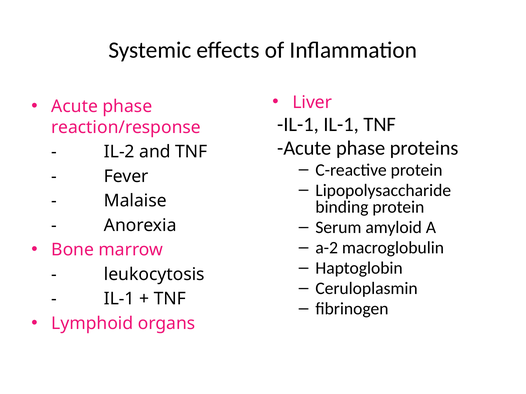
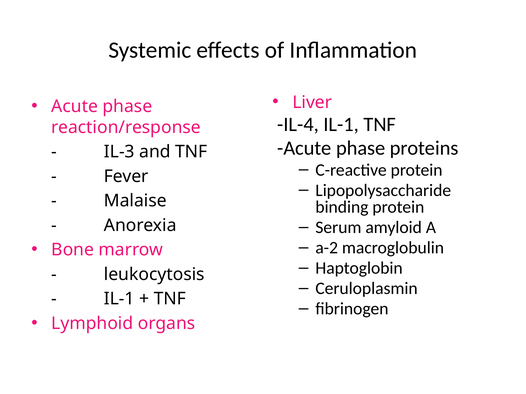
IL-1 at (298, 125): IL-1 -> IL-4
IL-2: IL-2 -> IL-3
